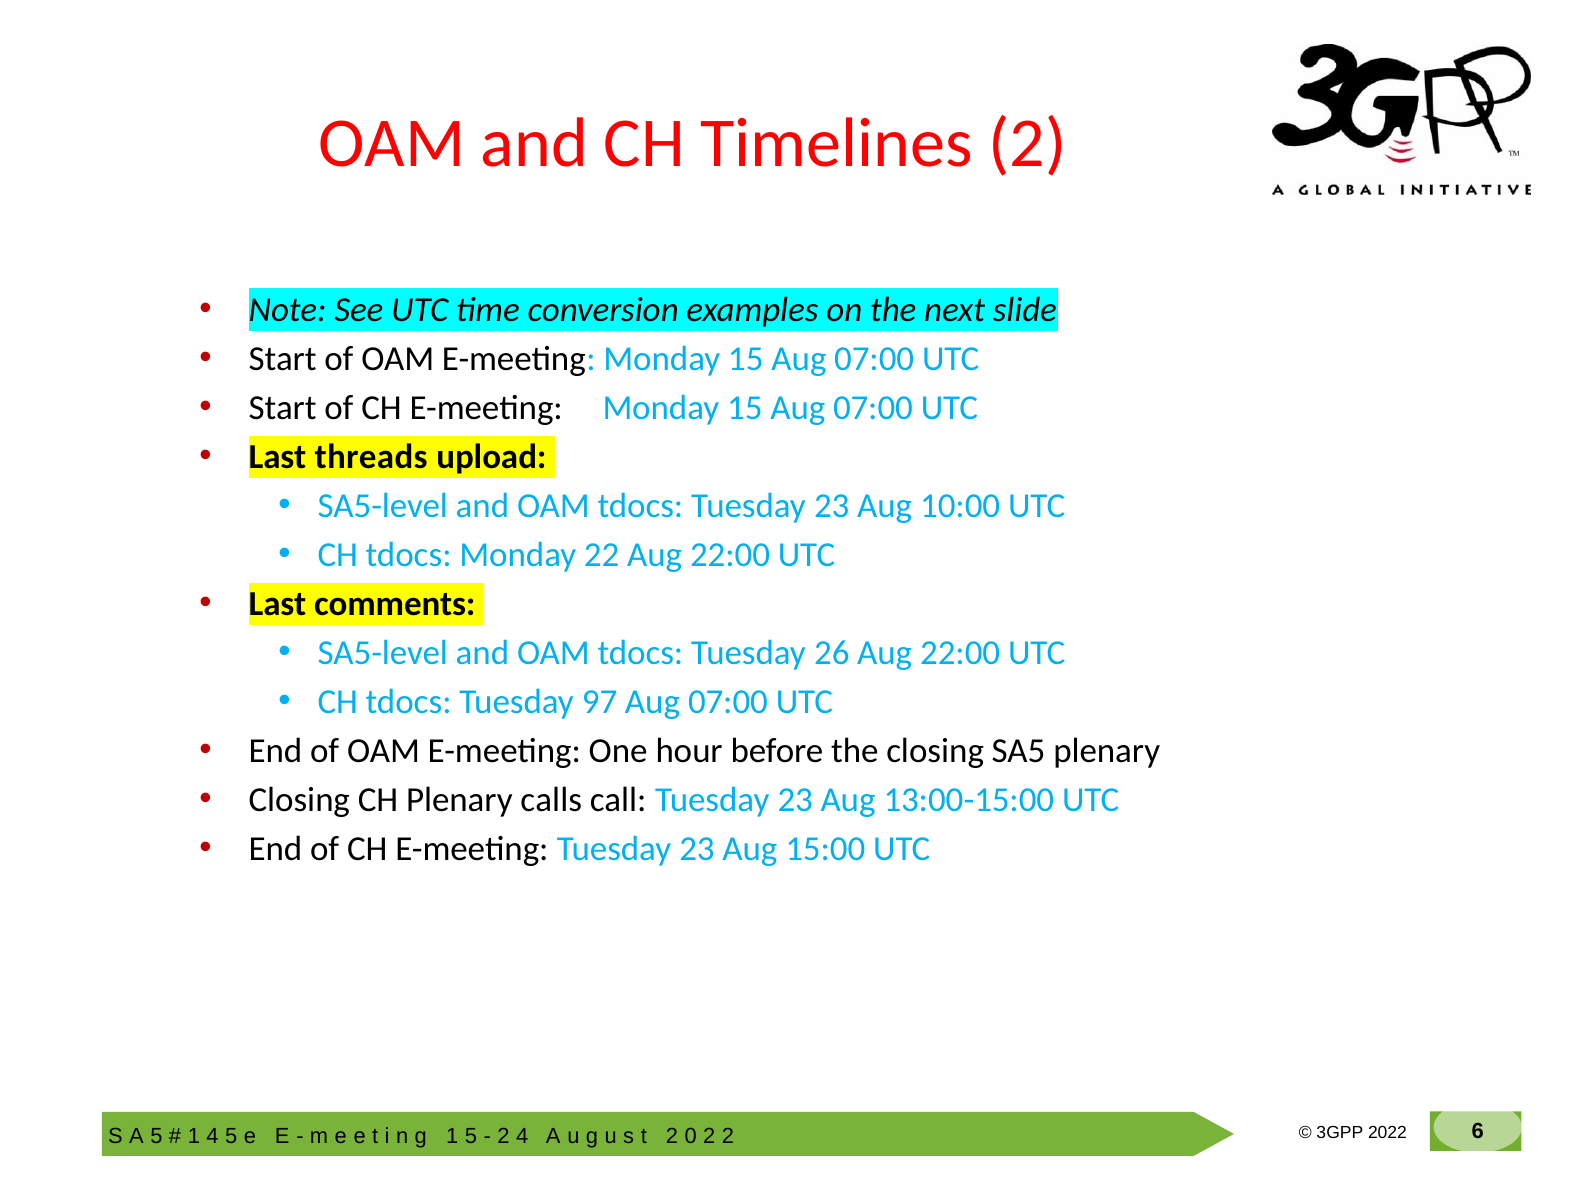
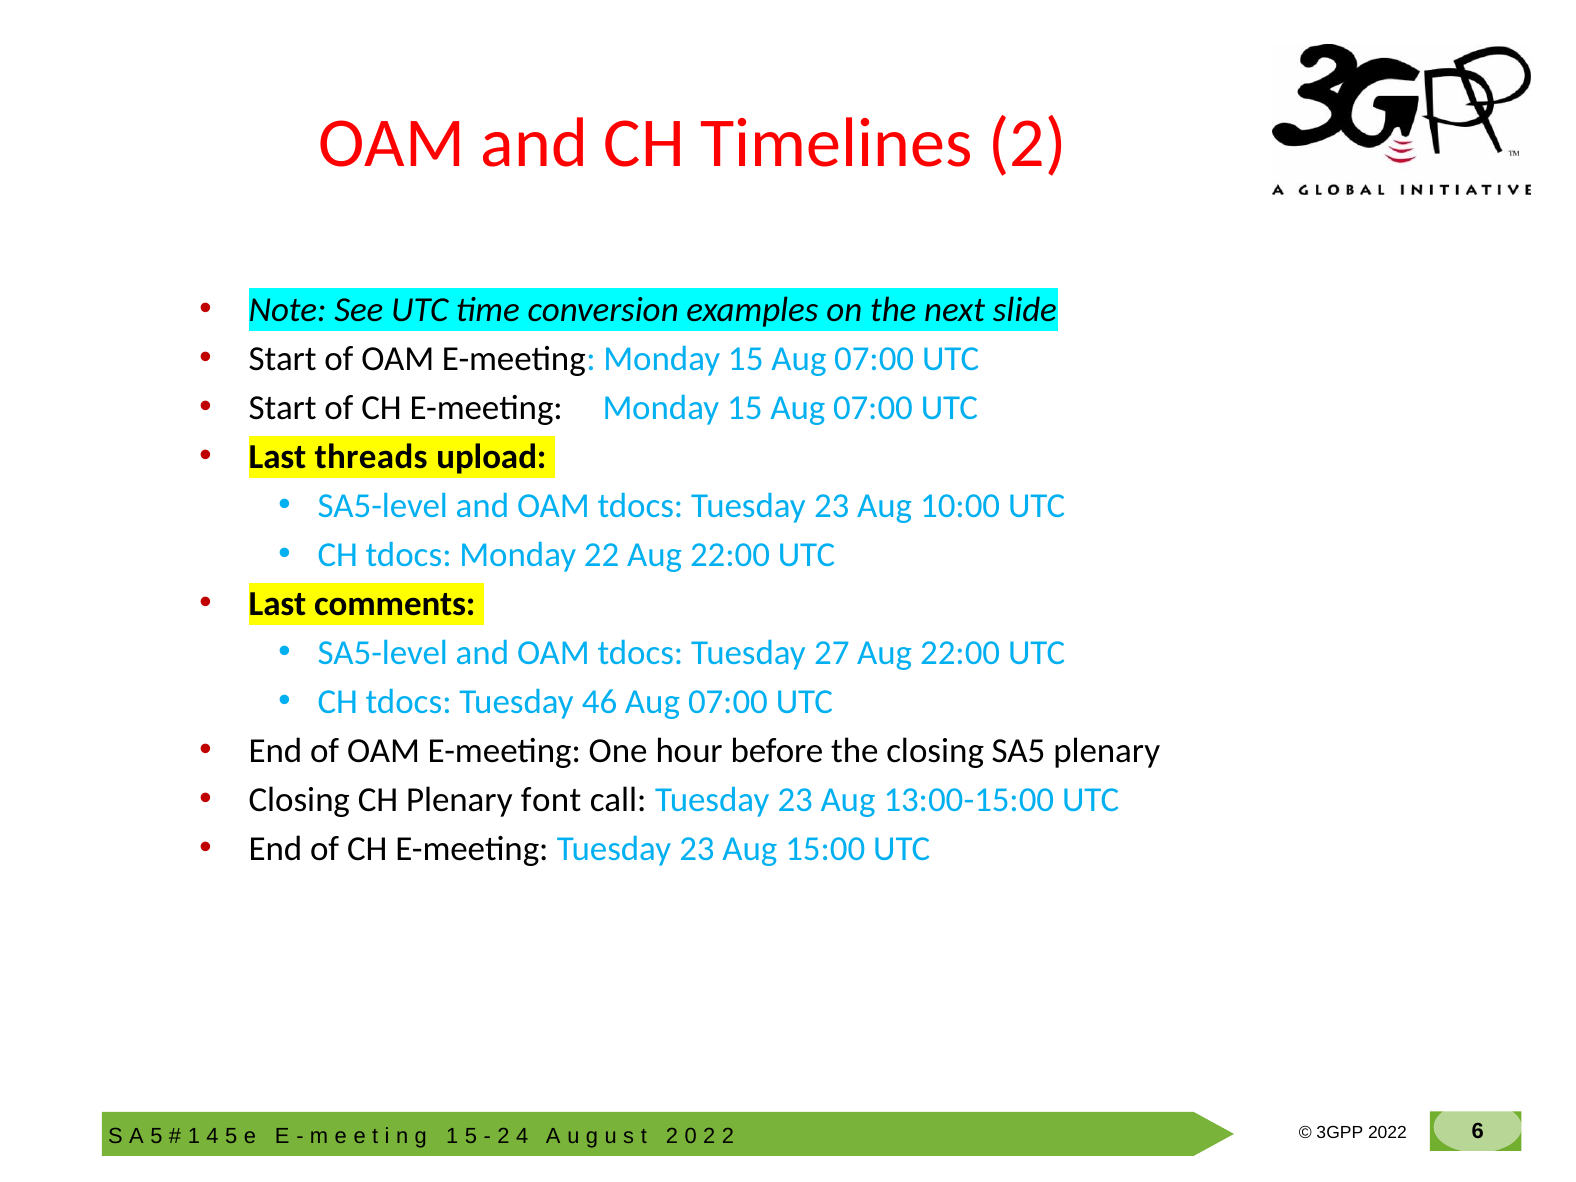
26: 26 -> 27
97: 97 -> 46
calls: calls -> font
